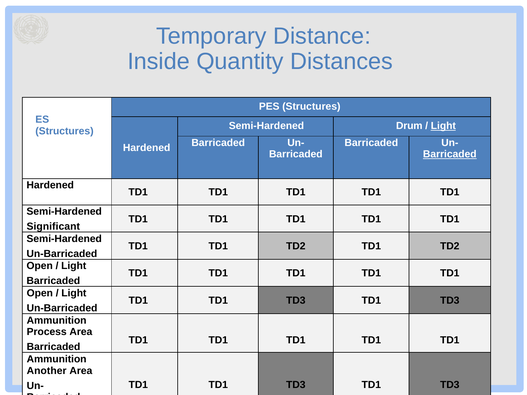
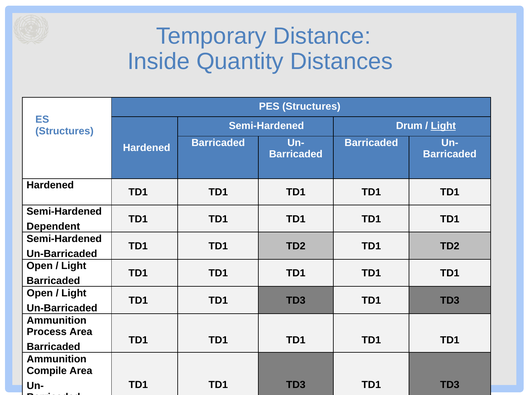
Barricaded at (450, 154) underline: present -> none
Significant: Significant -> Dependent
Another: Another -> Compile
